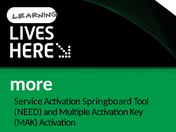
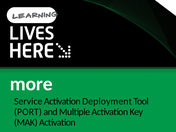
Springboard: Springboard -> Deployment
NEED: NEED -> PORT
